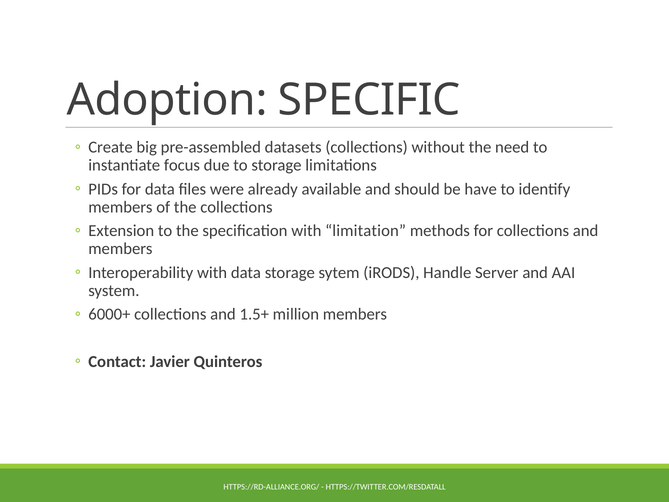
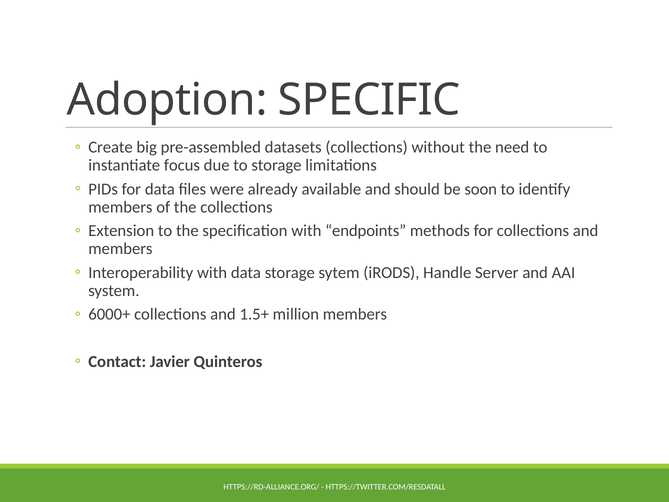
have: have -> soon
limitation: limitation -> endpoints
